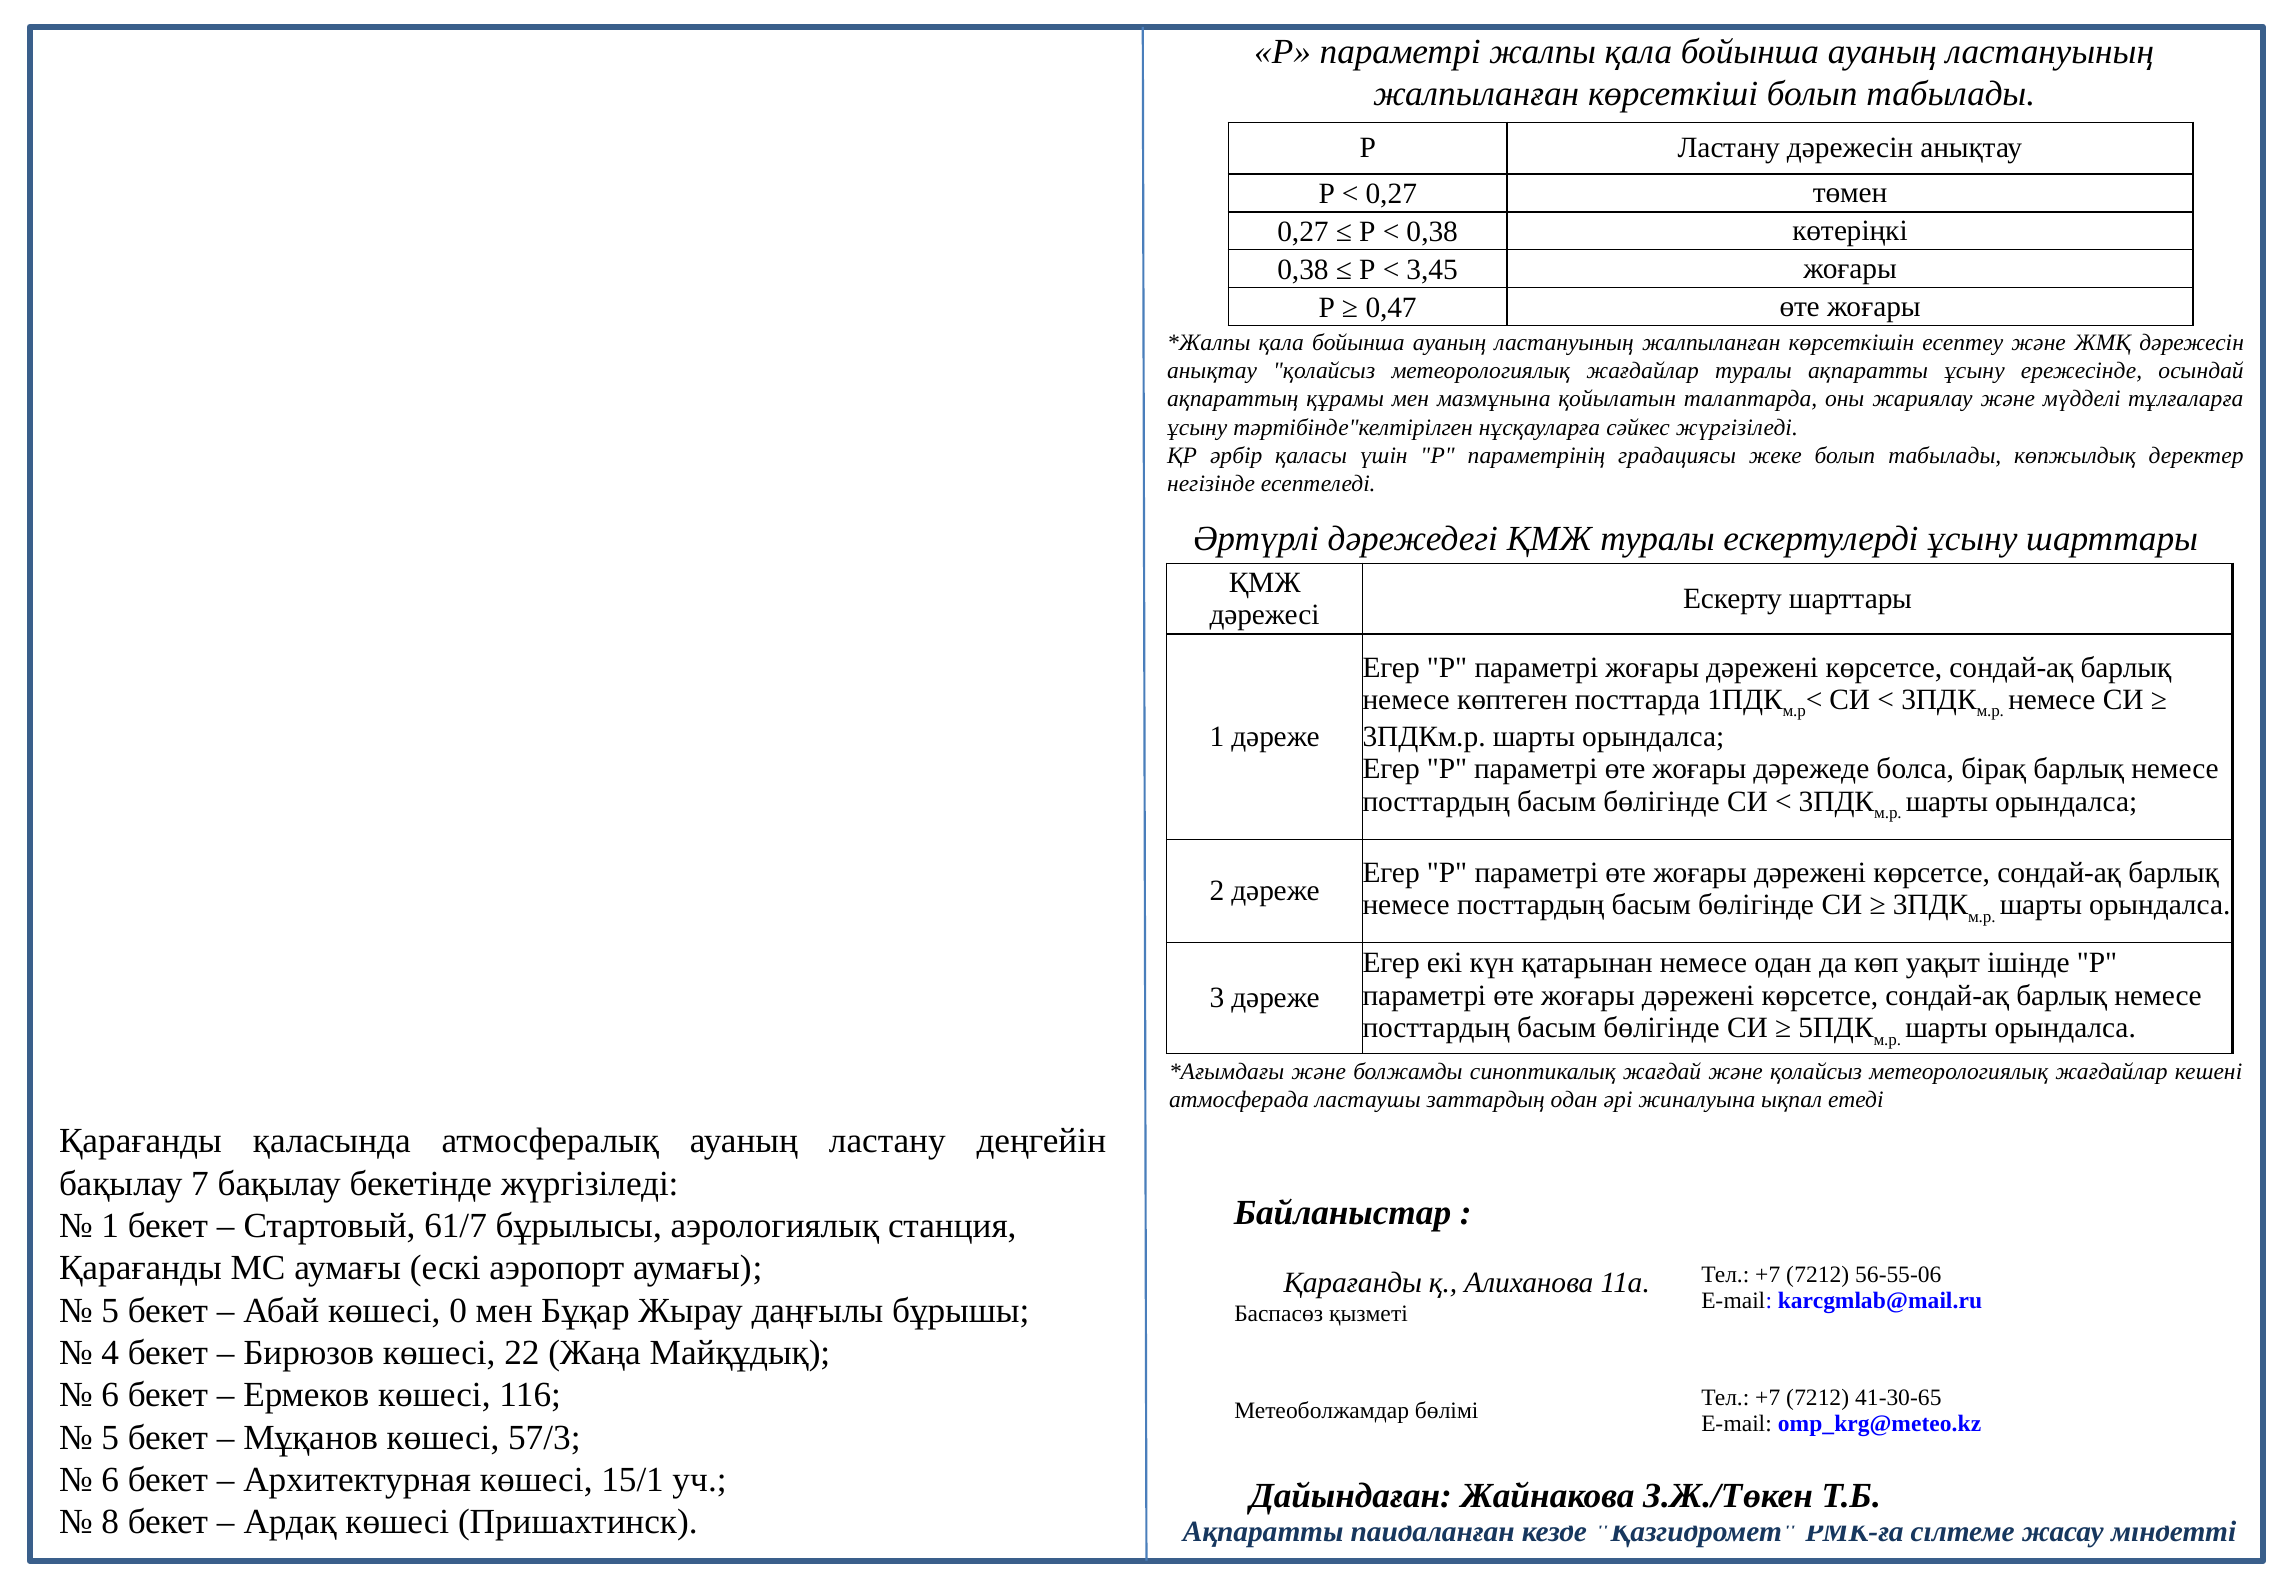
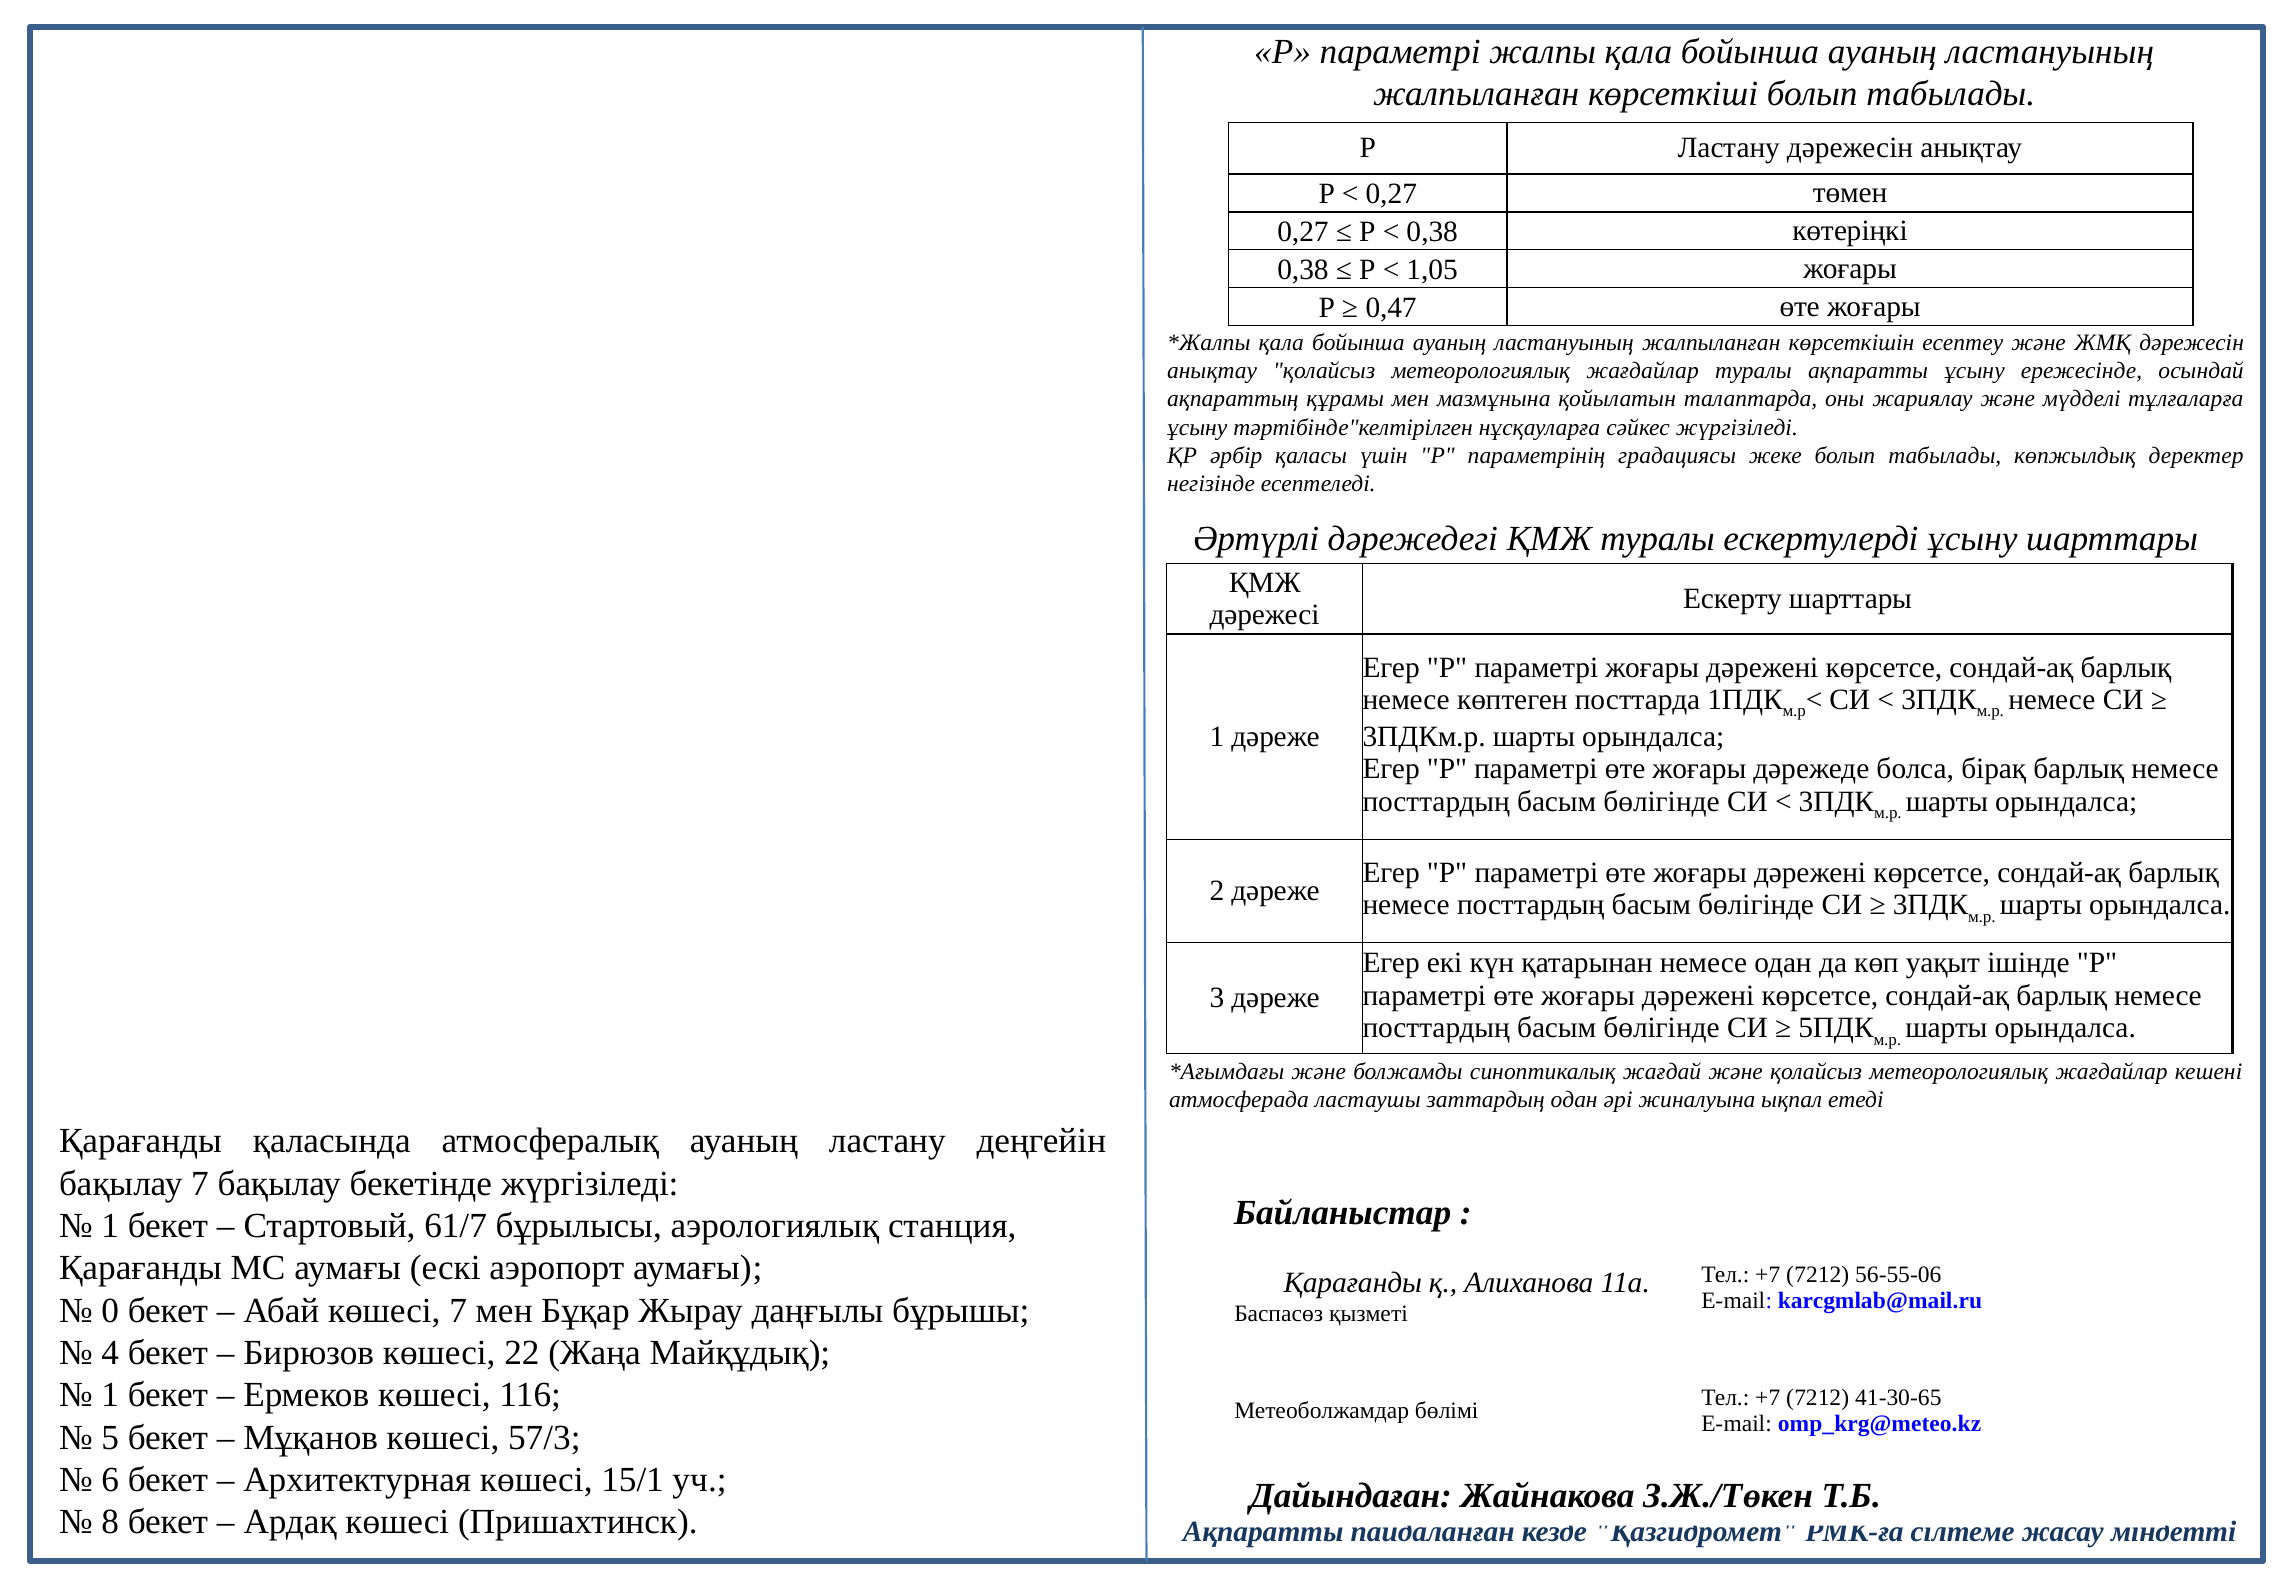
3,45: 3,45 -> 1,05
5 at (110, 1310): 5 -> 0
көшесі 0: 0 -> 7
6 at (110, 1395): 6 -> 1
